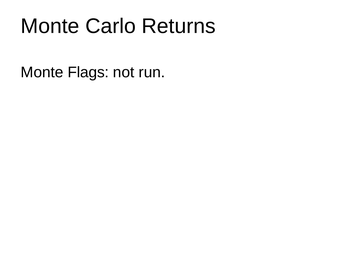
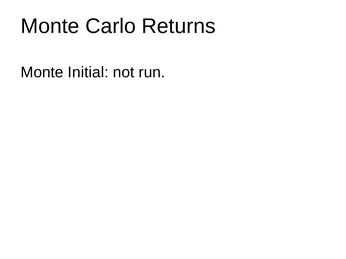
Flags: Flags -> Initial
